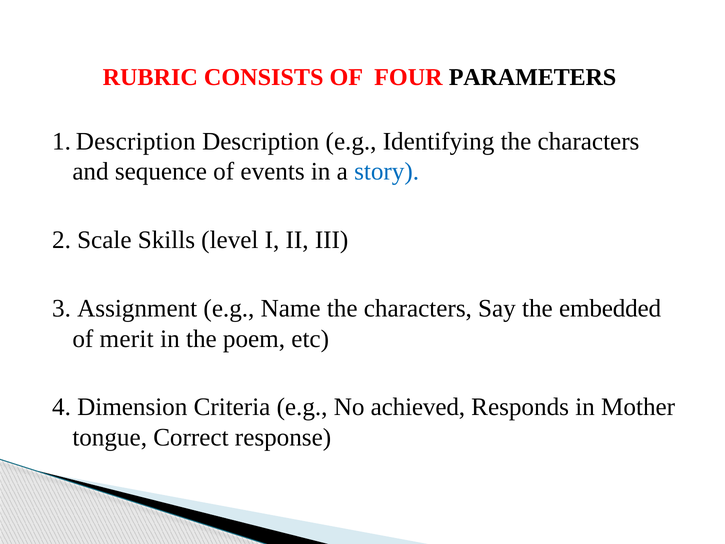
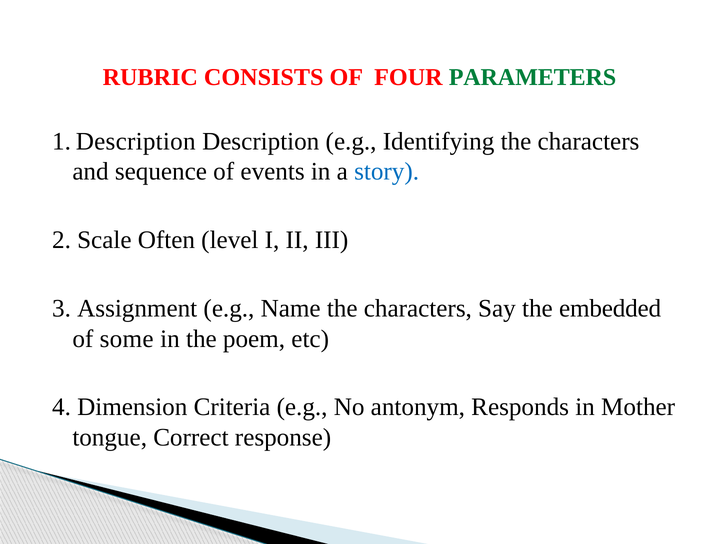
PARAMETERS colour: black -> green
Skills: Skills -> Often
merit: merit -> some
achieved: achieved -> antonym
